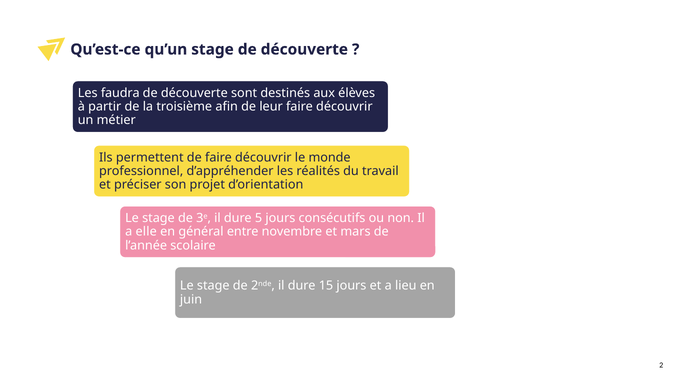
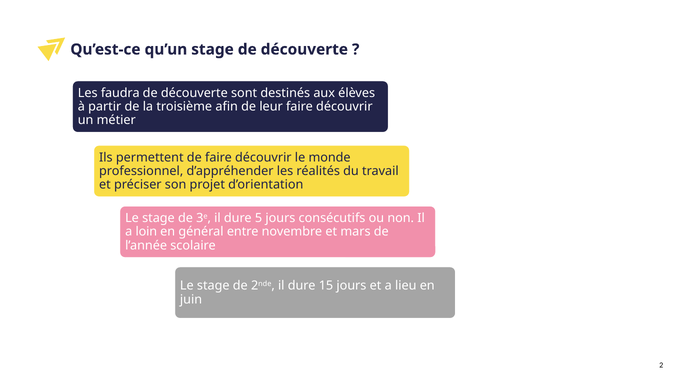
elle: elle -> loin
